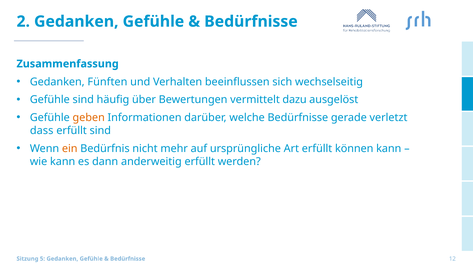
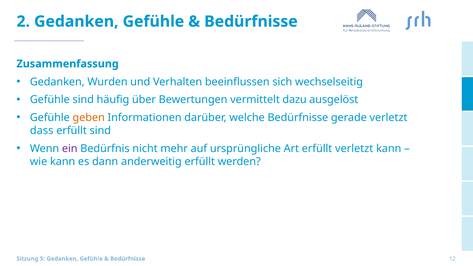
Fünften: Fünften -> Wurden
ein colour: orange -> purple
erfüllt können: können -> verletzt
